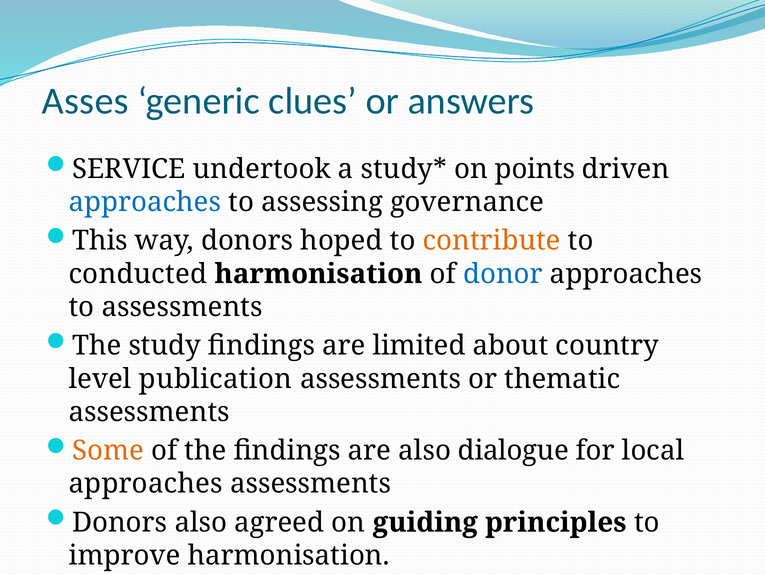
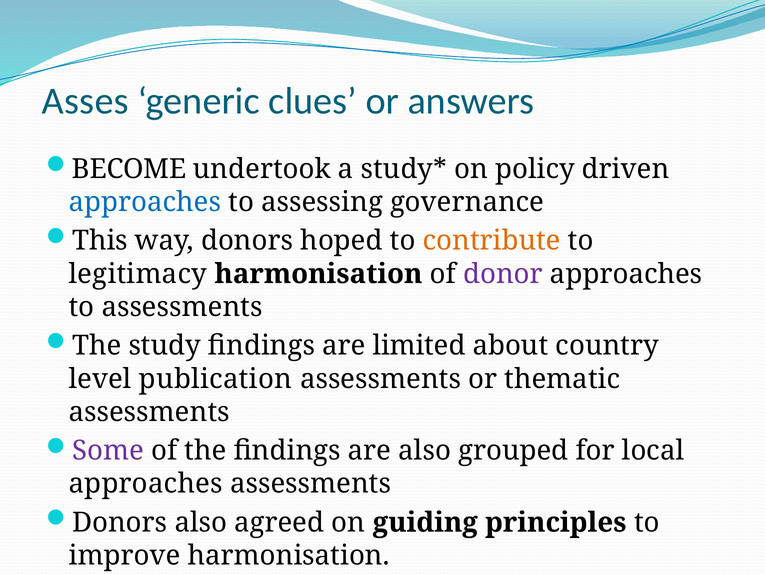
SERVICE: SERVICE -> BECOME
points: points -> policy
conducted: conducted -> legitimacy
donor colour: blue -> purple
Some colour: orange -> purple
dialogue: dialogue -> grouped
